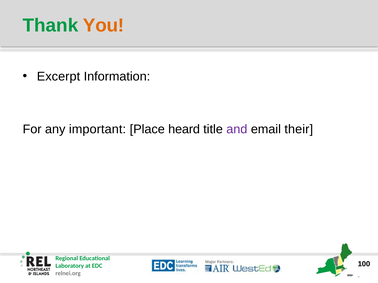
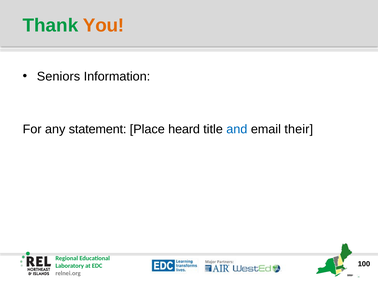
Excerpt: Excerpt -> Seniors
important: important -> statement
and colour: purple -> blue
